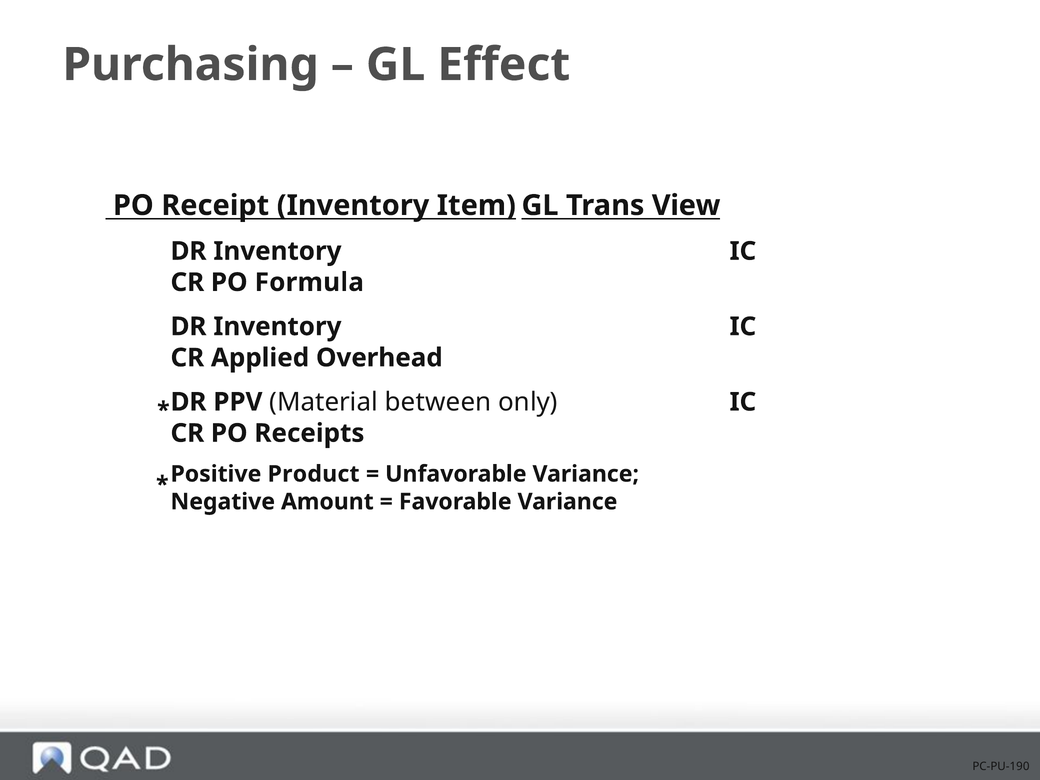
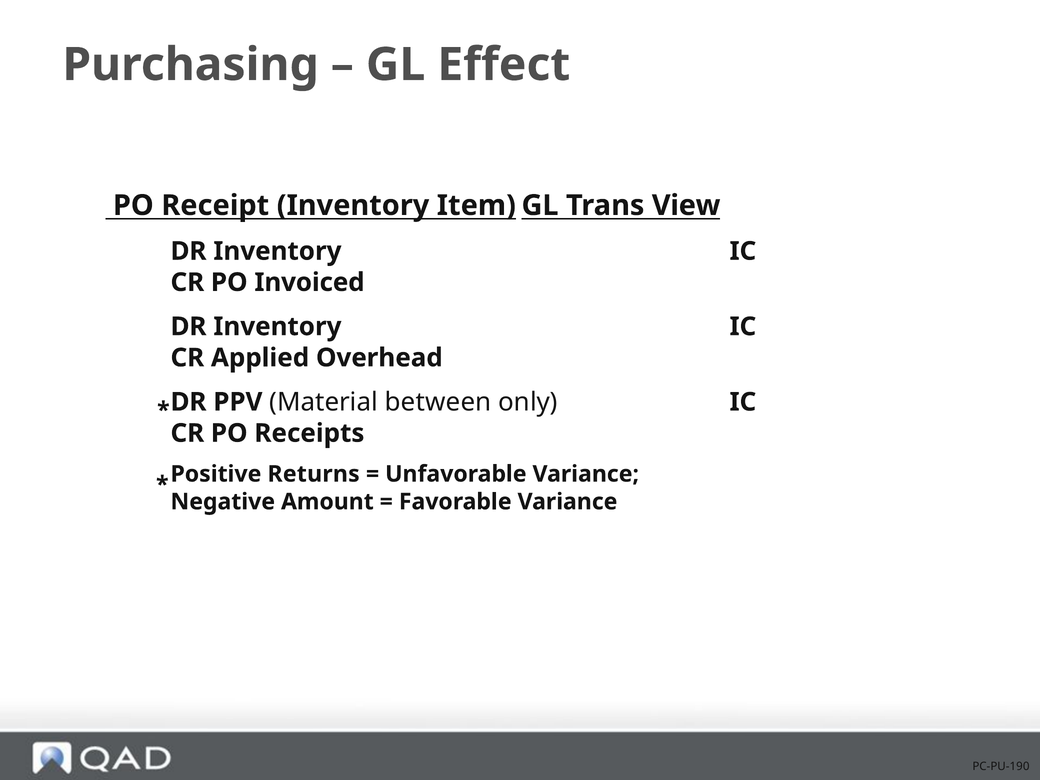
Formula: Formula -> Invoiced
Product: Product -> Returns
